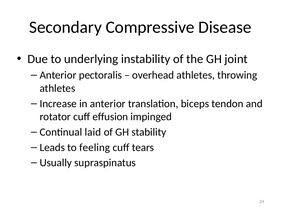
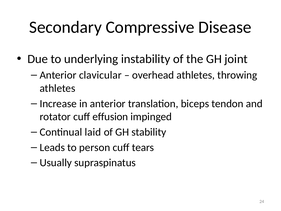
pectoralis: pectoralis -> clavicular
feeling: feeling -> person
